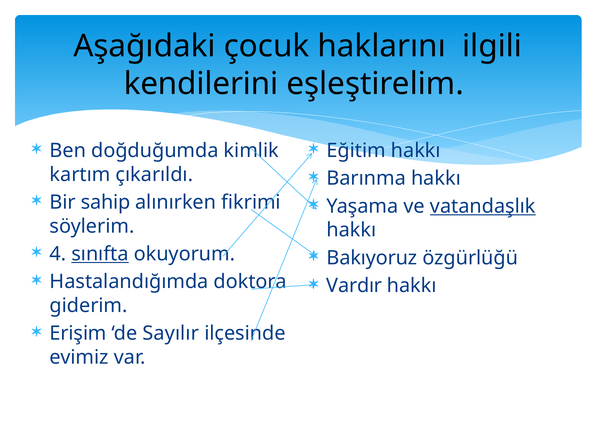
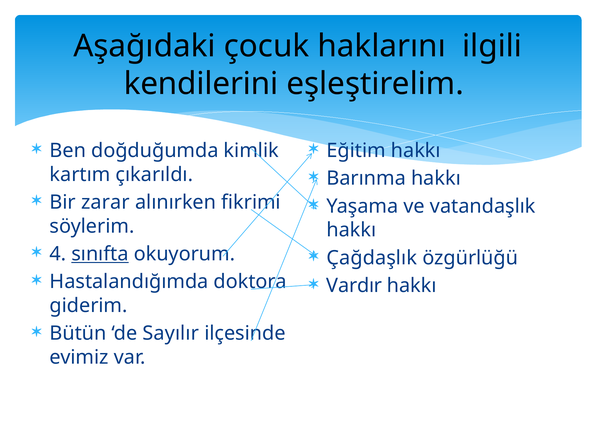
sahip: sahip -> zarar
vatandaşlık underline: present -> none
Bakıyoruz: Bakıyoruz -> Çağdaşlık
Erişim: Erişim -> Bütün
